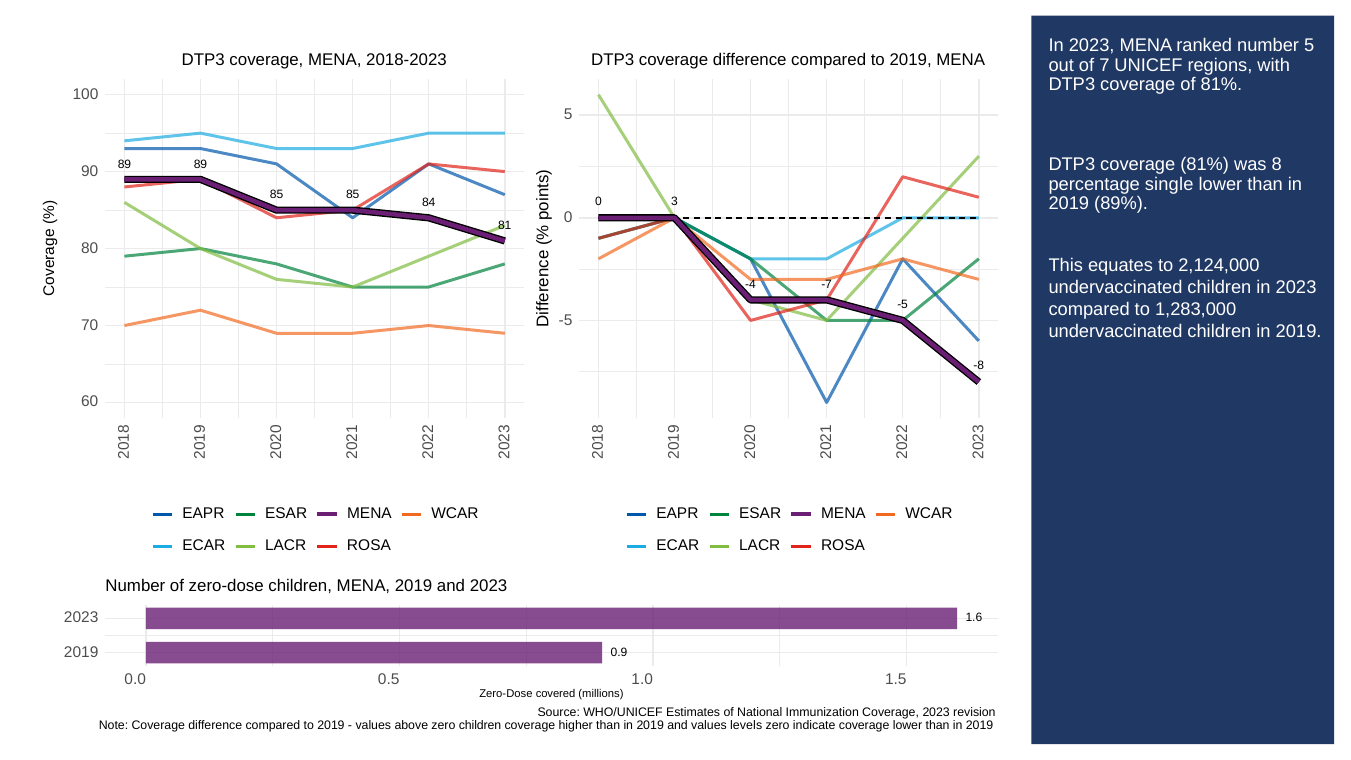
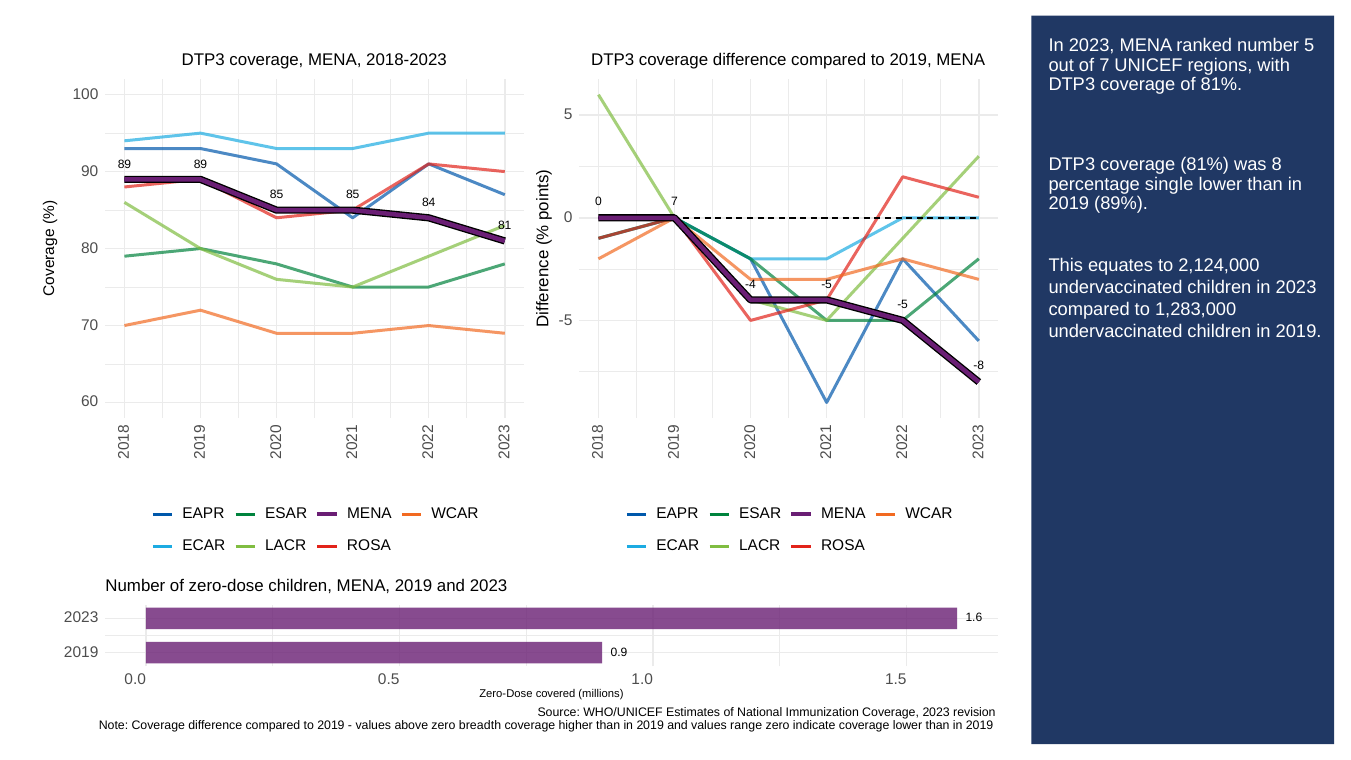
0 3: 3 -> 7
-4 -7: -7 -> -5
zero children: children -> breadth
levels: levels -> range
